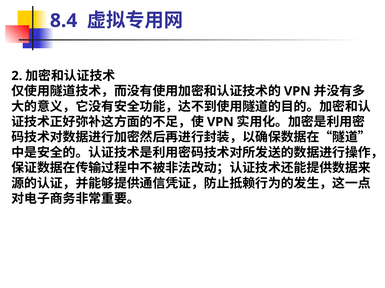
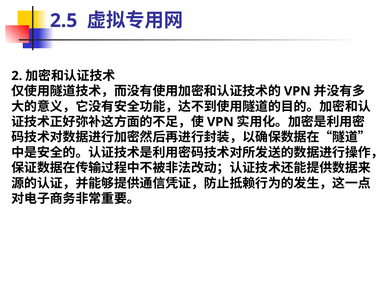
8.4: 8.4 -> 2.5
